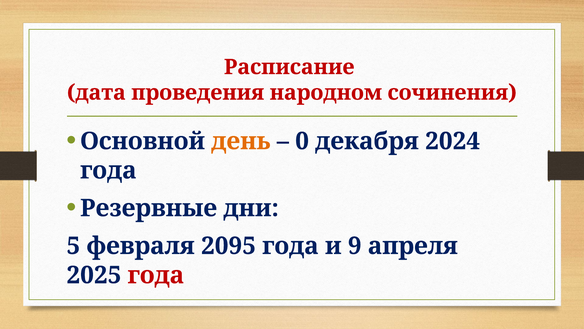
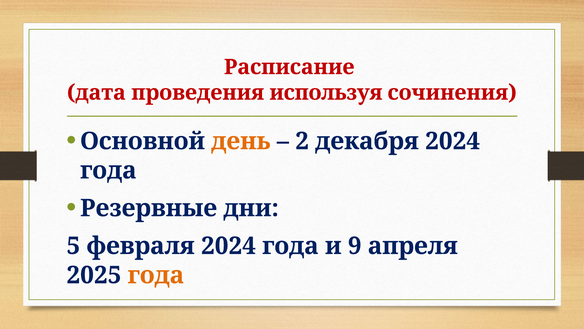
народном: народном -> используя
0: 0 -> 2
февраля 2095: 2095 -> 2024
года at (156, 275) colour: red -> orange
